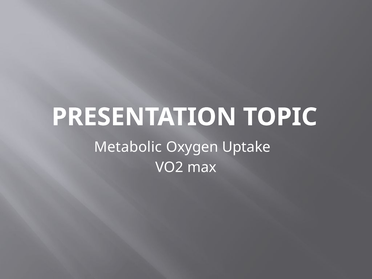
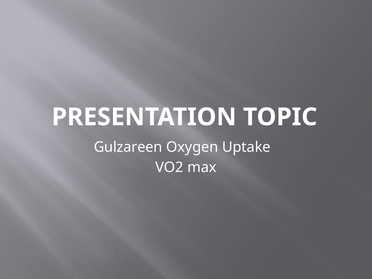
Metabolic: Metabolic -> Gulzareen
